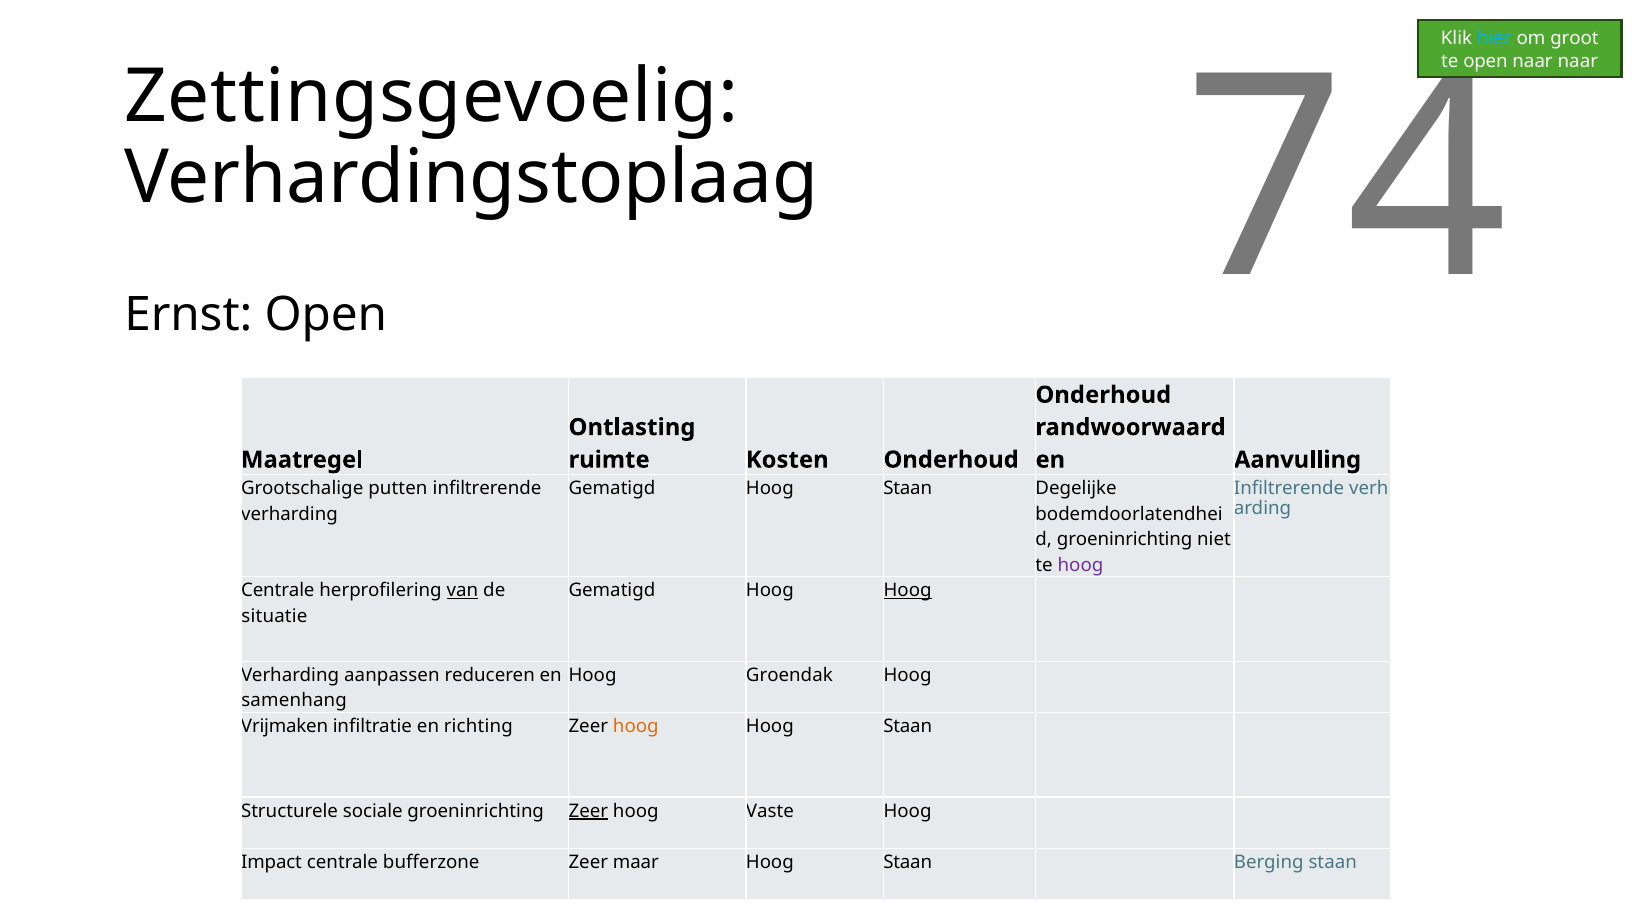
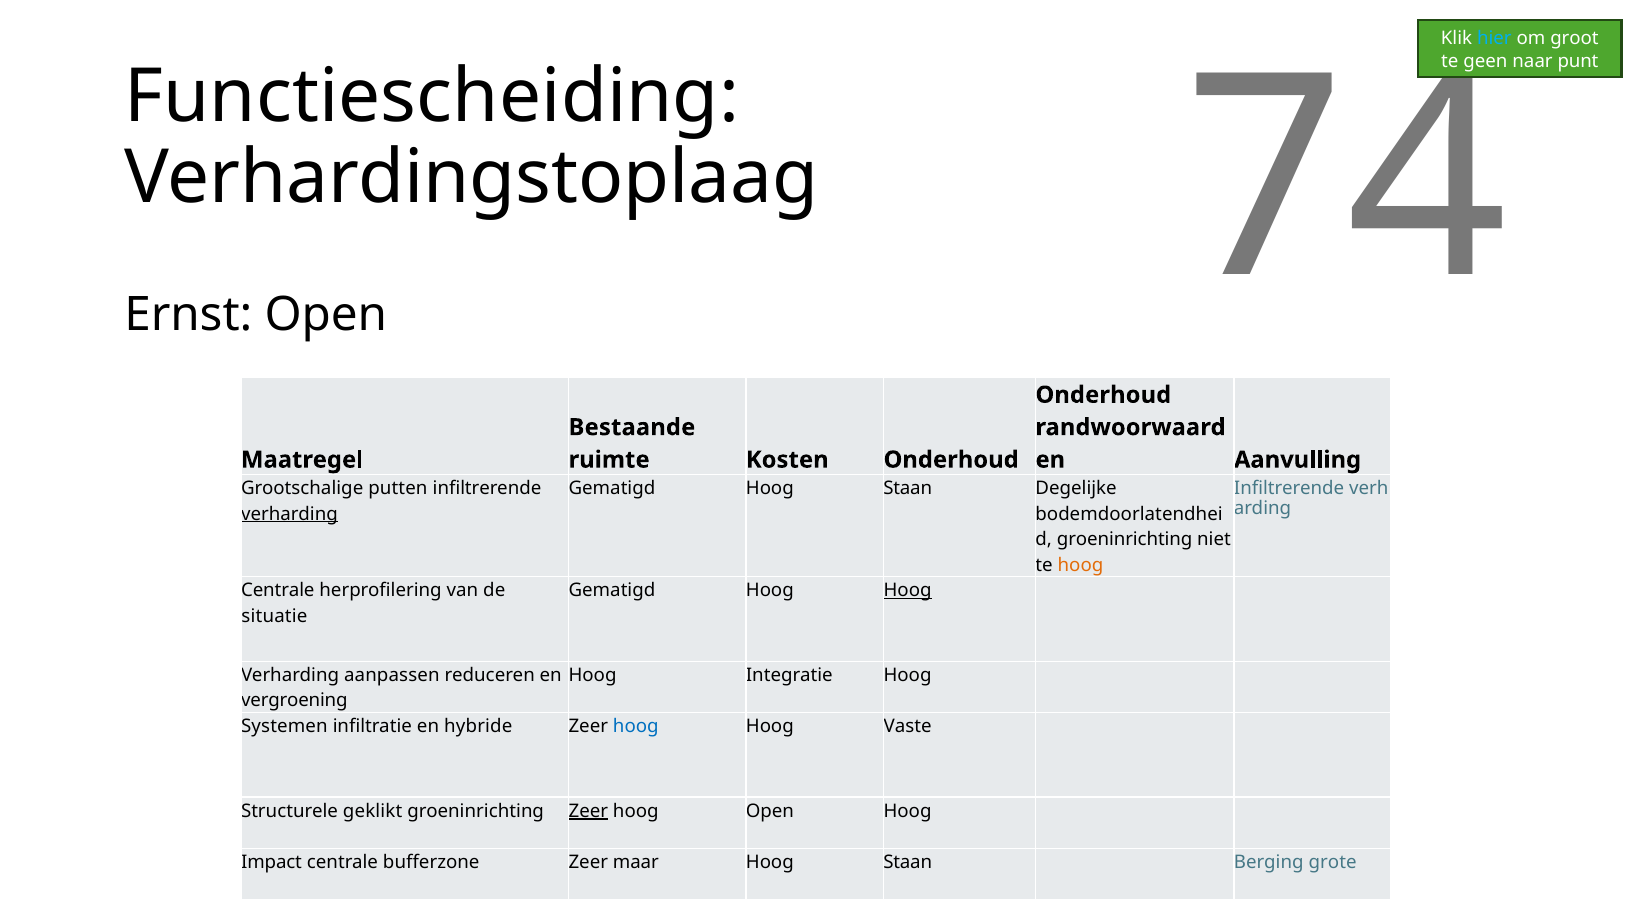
te open: open -> geen
naar naar: naar -> punt
Zettingsgevoelig: Zettingsgevoelig -> Functiescheiding
Ontlasting: Ontlasting -> Bestaande
verharding at (289, 514) underline: none -> present
hoog at (1081, 565) colour: purple -> orange
van underline: present -> none
Groendak: Groendak -> Integratie
samenhang: samenhang -> vergroening
Vrijmaken: Vrijmaken -> Systemen
richting: richting -> hybride
hoog at (636, 726) colour: orange -> blue
Staan at (908, 726): Staan -> Vaste
sociale: sociale -> geklikt
hoog Vaste: Vaste -> Open
Berging staan: staan -> grote
